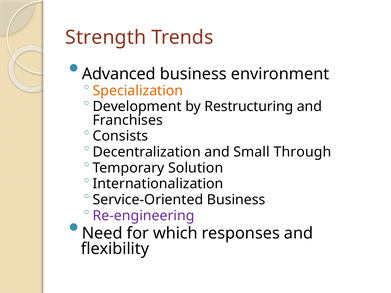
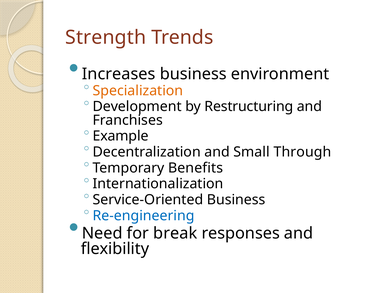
Advanced: Advanced -> Increases
Consists: Consists -> Example
Solution: Solution -> Benefits
Re-engineering colour: purple -> blue
which: which -> break
